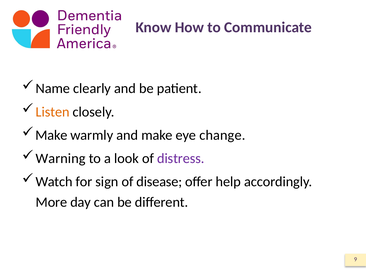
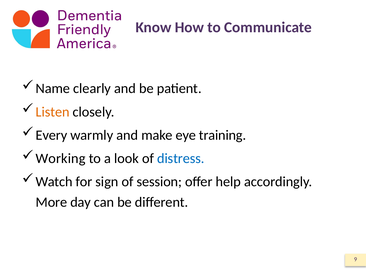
Make at (52, 135): Make -> Every
change: change -> training
Warning: Warning -> Working
distress colour: purple -> blue
disease: disease -> session
